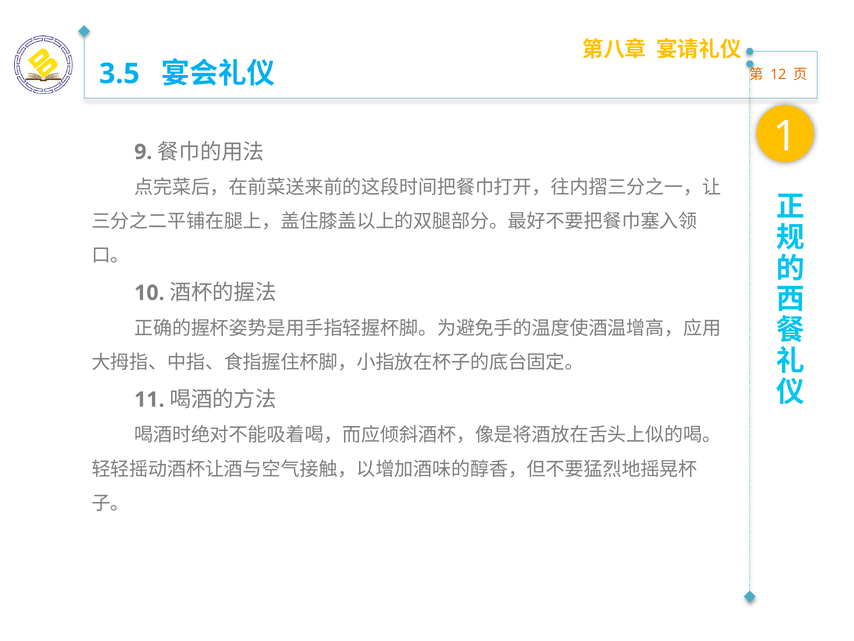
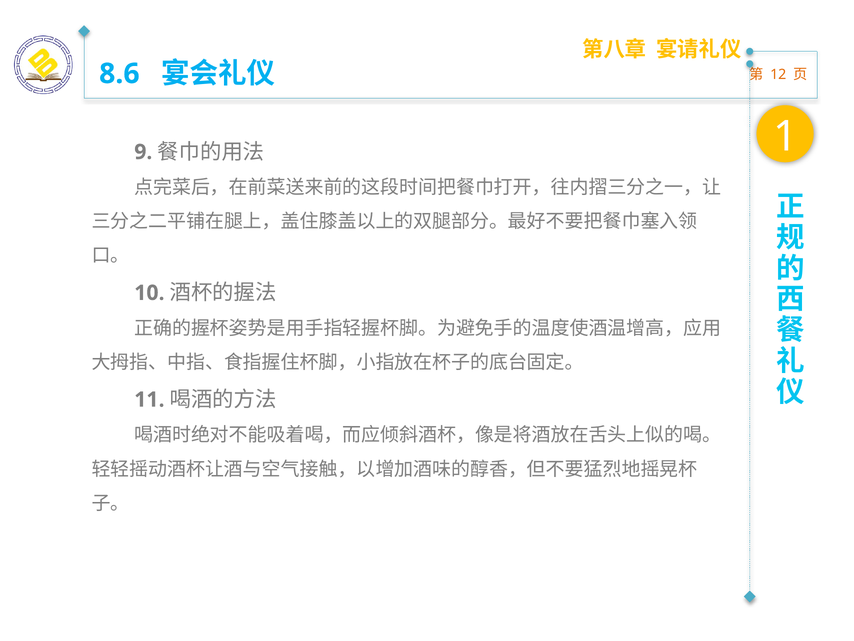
3.5: 3.5 -> 8.6
